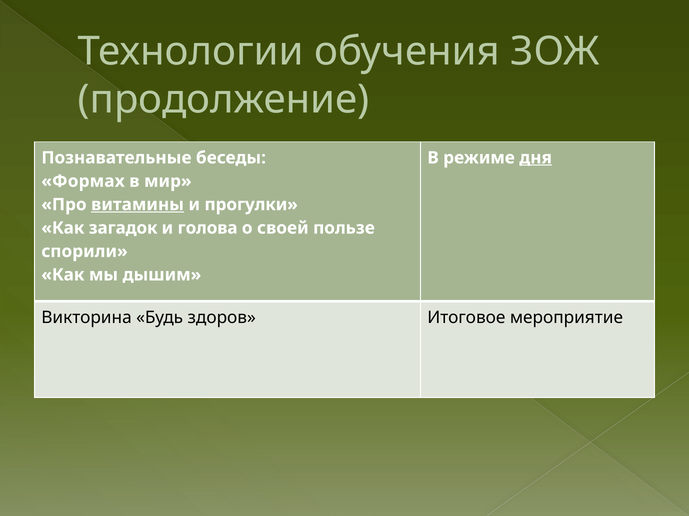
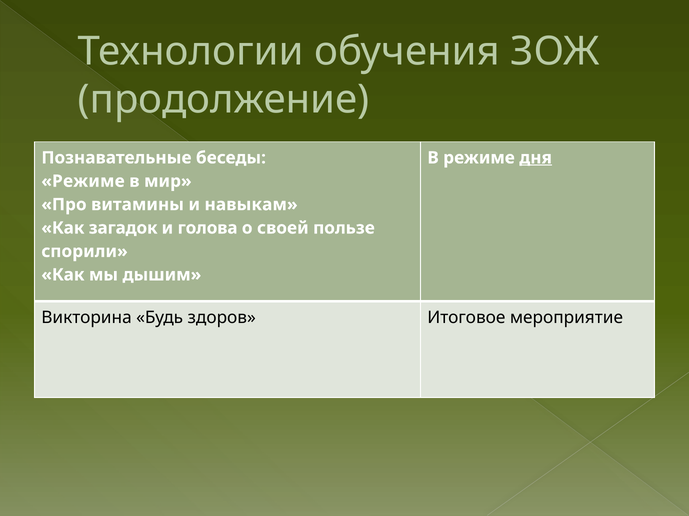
Формах at (83, 181): Формах -> Режиме
витамины underline: present -> none
прогулки: прогулки -> навыкам
